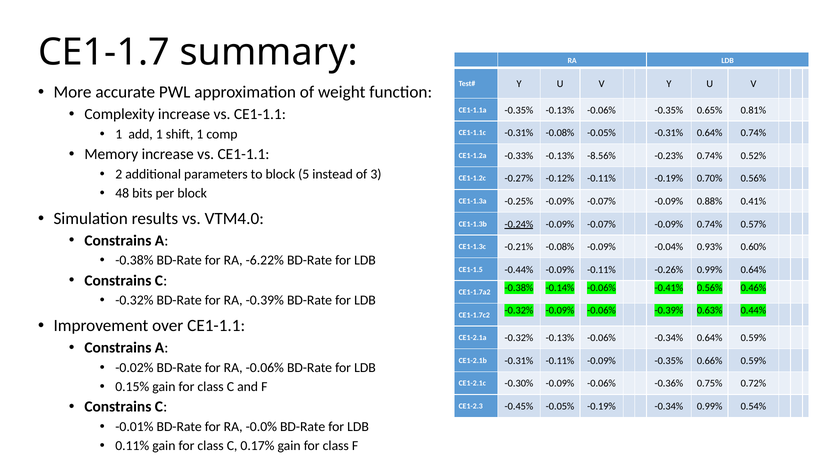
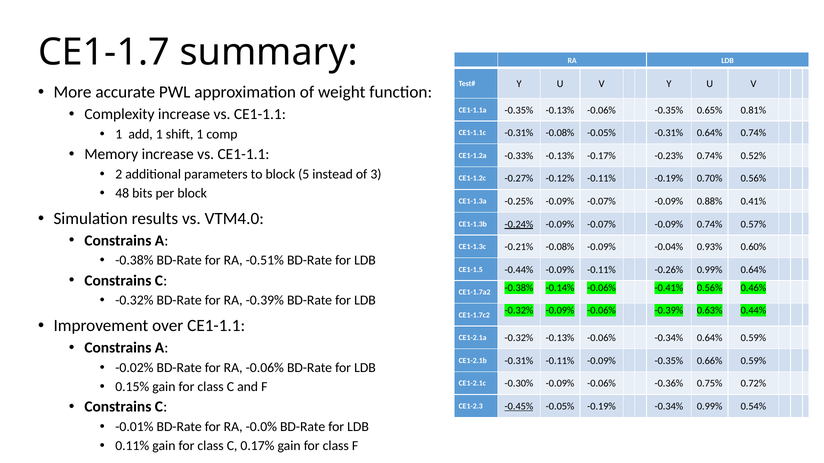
-8.56%: -8.56% -> -0.17%
-6.22%: -6.22% -> -0.51%
-0.45% underline: none -> present
